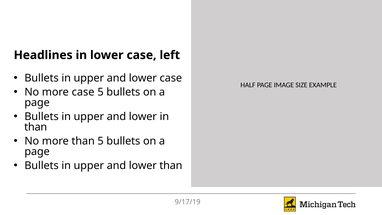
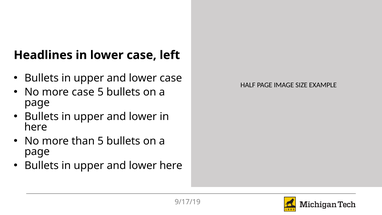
than at (36, 127): than -> here
lower than: than -> here
